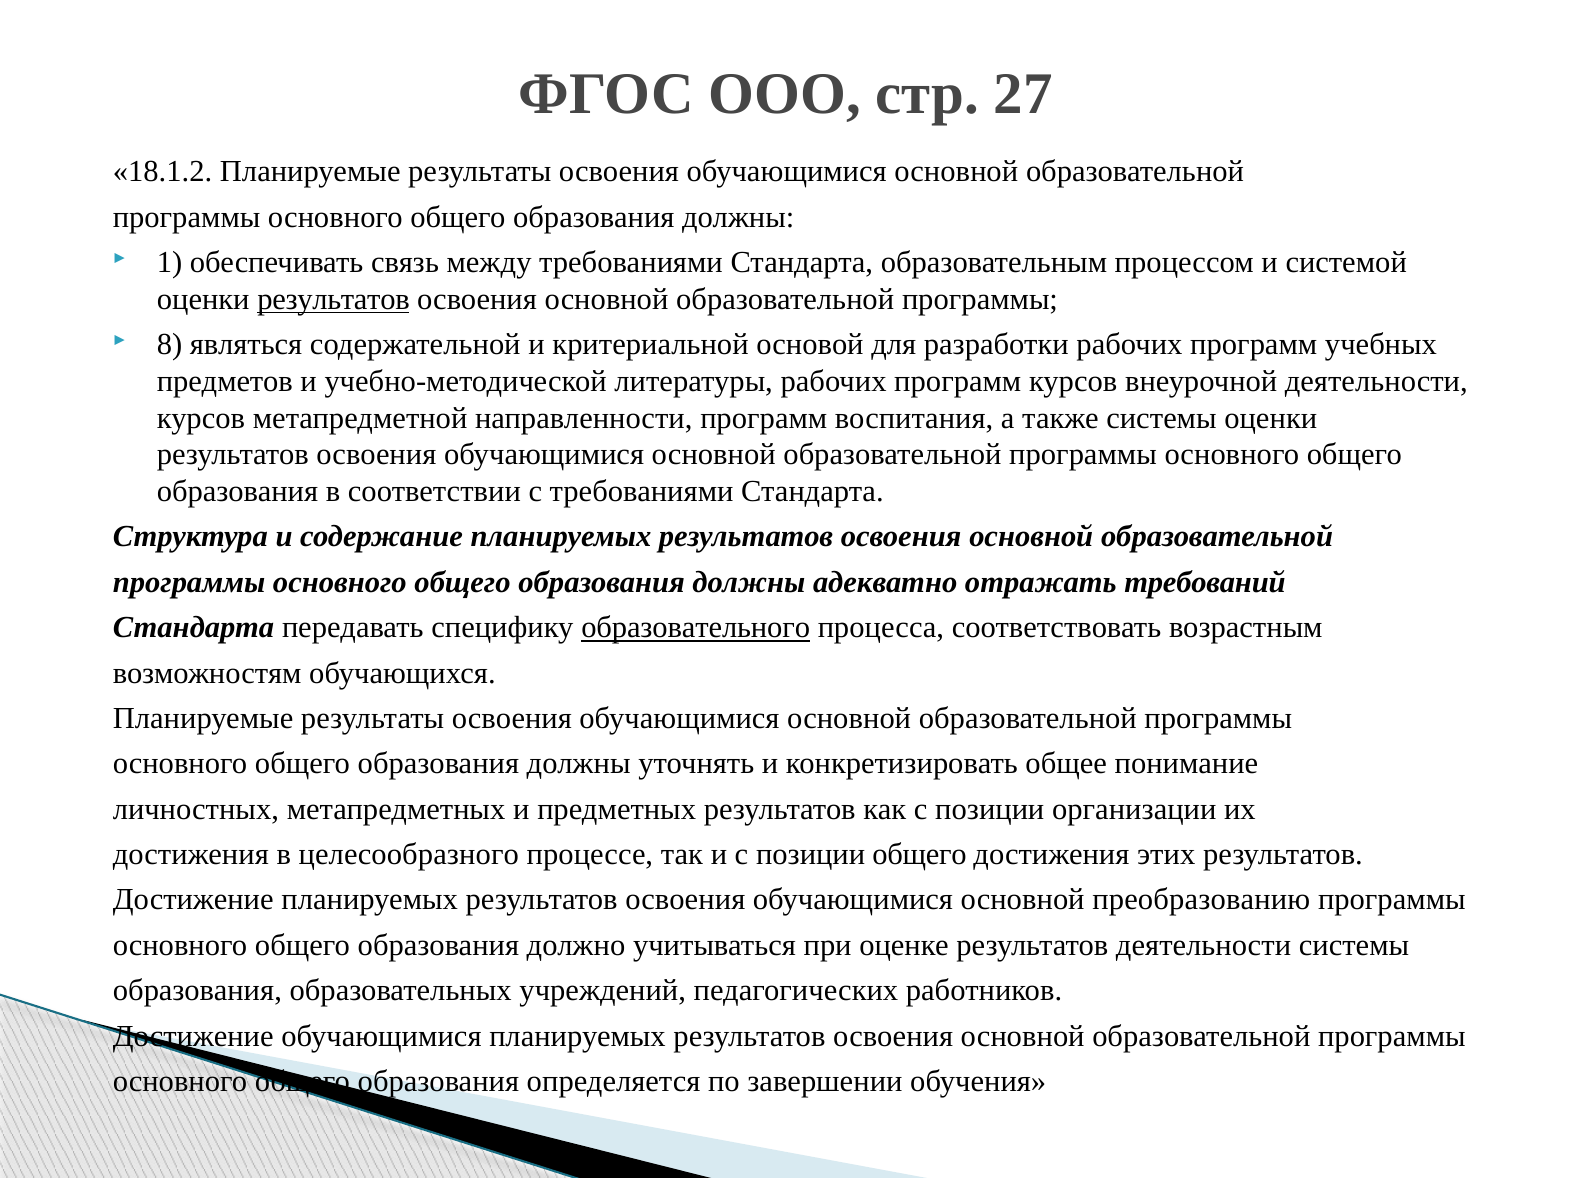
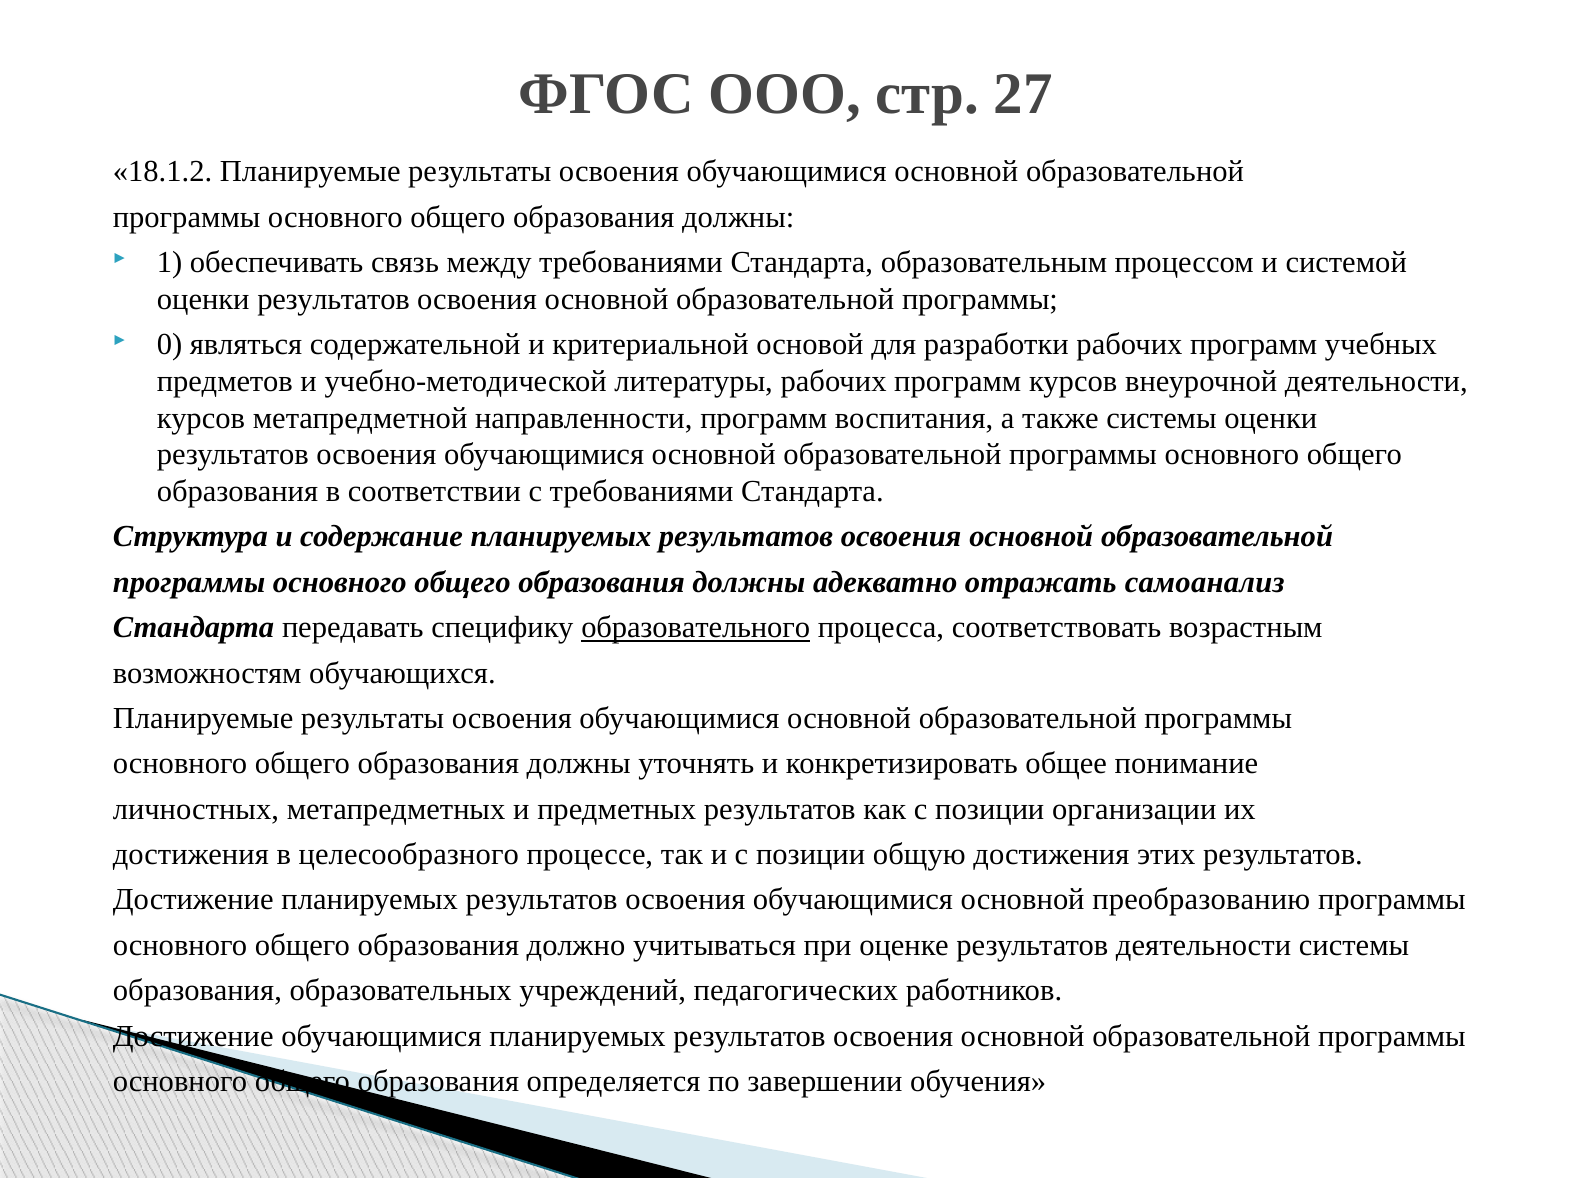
результатов at (334, 299) underline: present -> none
8: 8 -> 0
требований: требований -> самоанализ
позиции общего: общего -> общую
